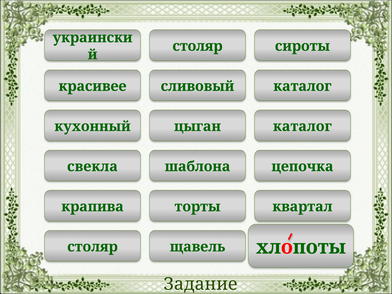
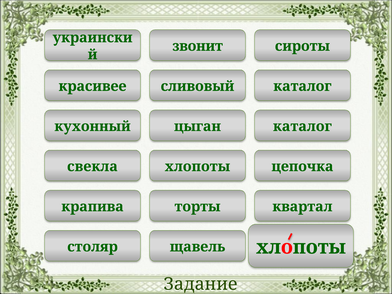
столяр at (198, 46): столяр -> звонит
шаблона at (197, 166): шаблона -> хлопоты
